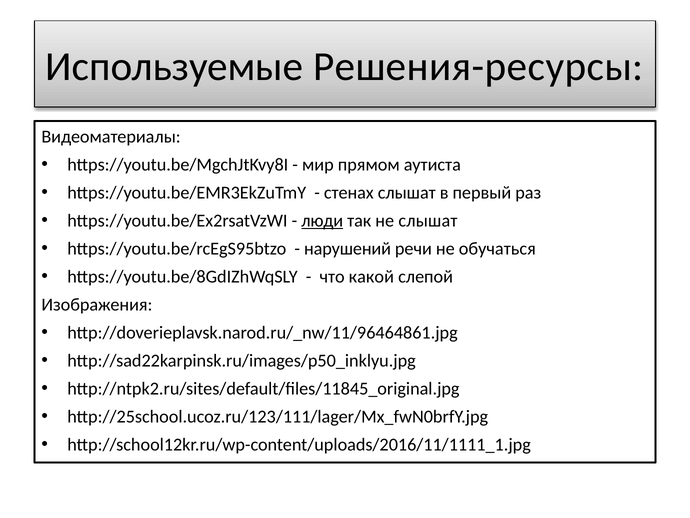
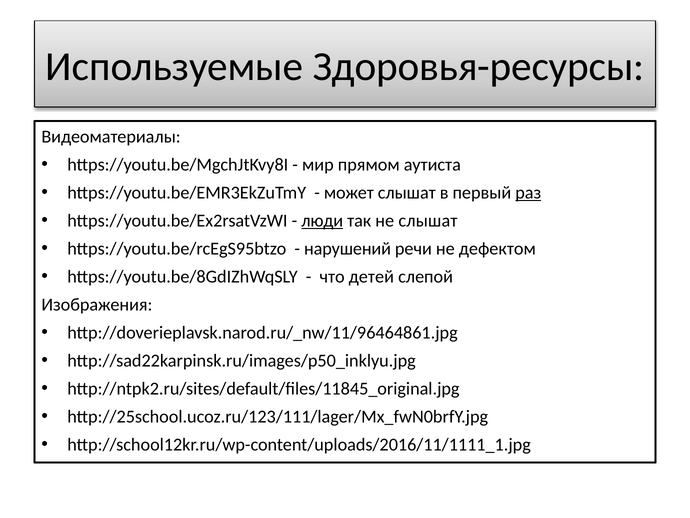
Решения-ресурсы: Решения-ресурсы -> Здоровья-ресурсы
стенах: стенах -> может
раз underline: none -> present
обучаться: обучаться -> дефектом
какой: какой -> детей
